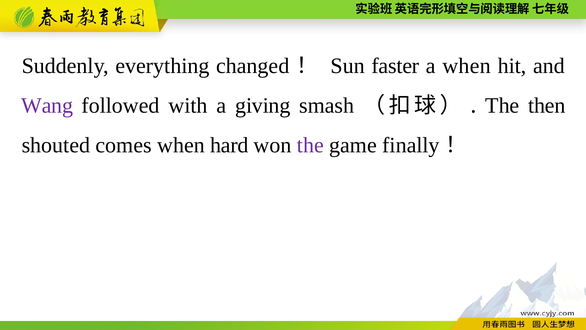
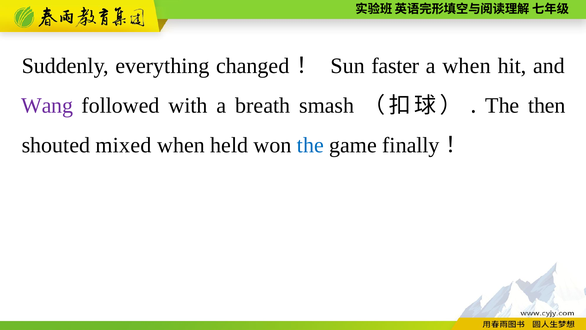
giving: giving -> breath
comes: comes -> mixed
hard: hard -> held
the at (310, 145) colour: purple -> blue
